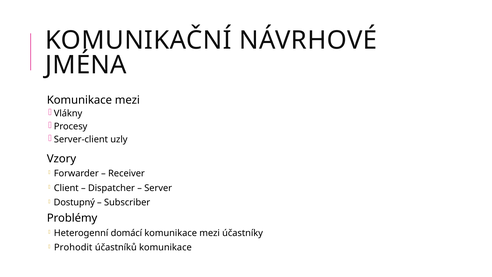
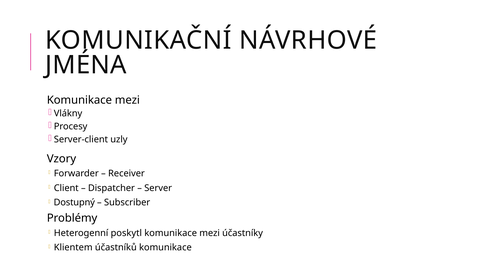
domácí: domácí -> poskytl
Prohodit: Prohodit -> Klientem
